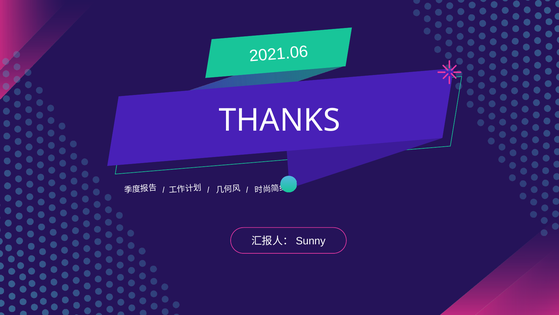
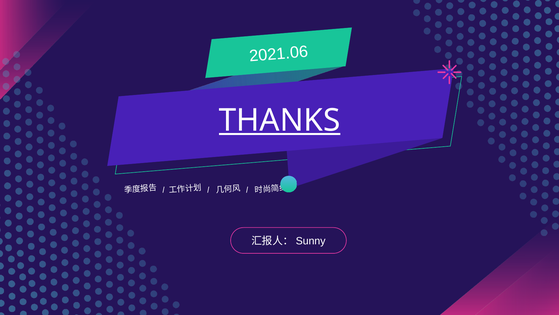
THANKS underline: none -> present
